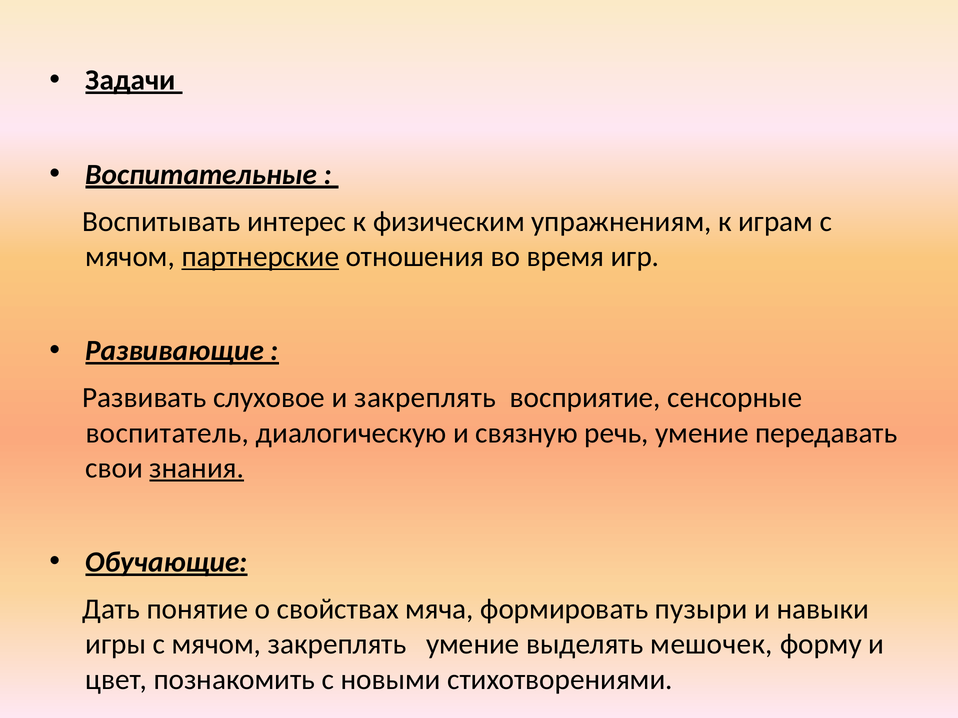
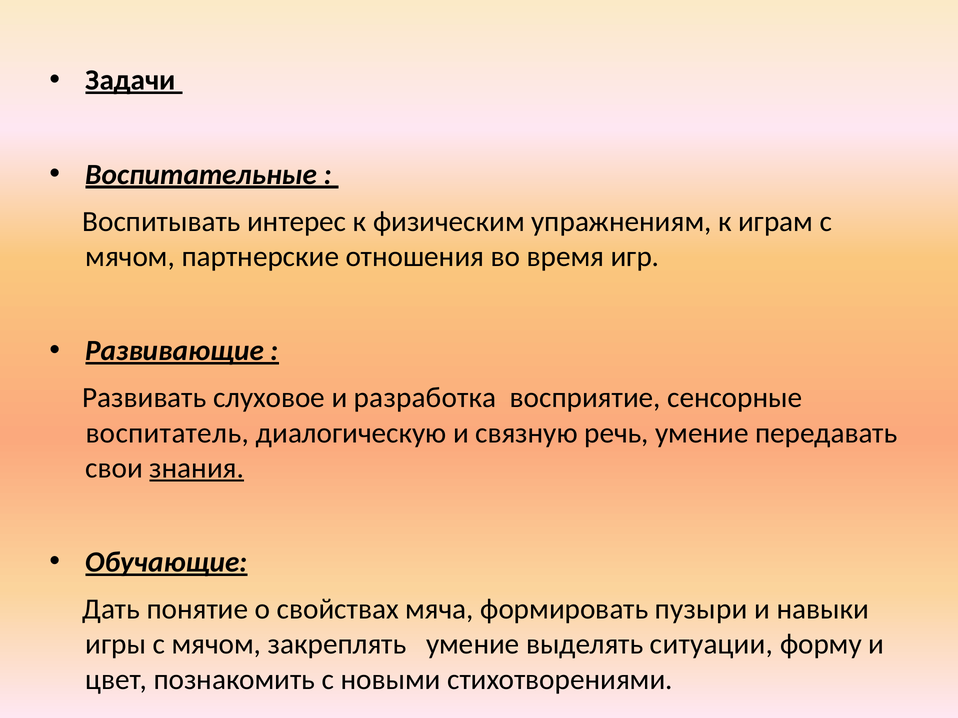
партнерские underline: present -> none
и закреплять: закреплять -> разработка
мешочек: мешочек -> ситуации
